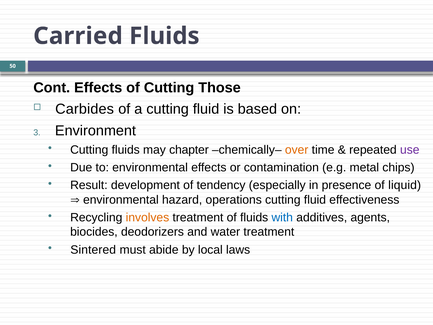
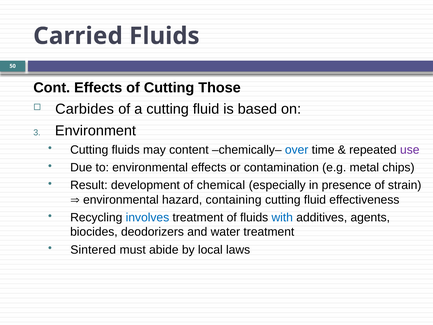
chapter: chapter -> content
over colour: orange -> blue
tendency: tendency -> chemical
liquid: liquid -> strain
operations: operations -> containing
involves colour: orange -> blue
